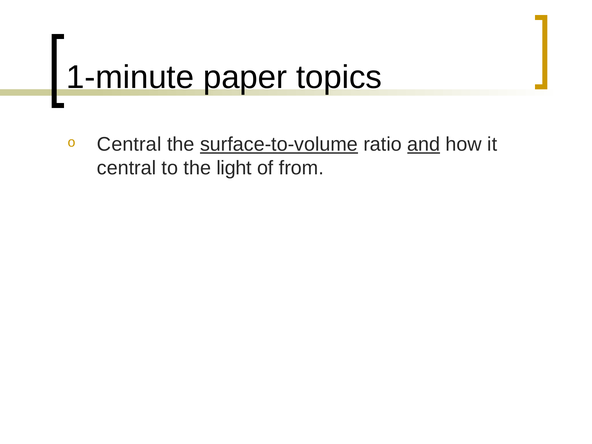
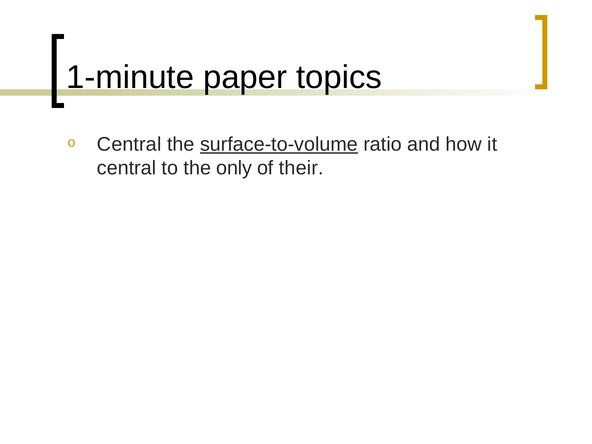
and underline: present -> none
light: light -> only
from: from -> their
